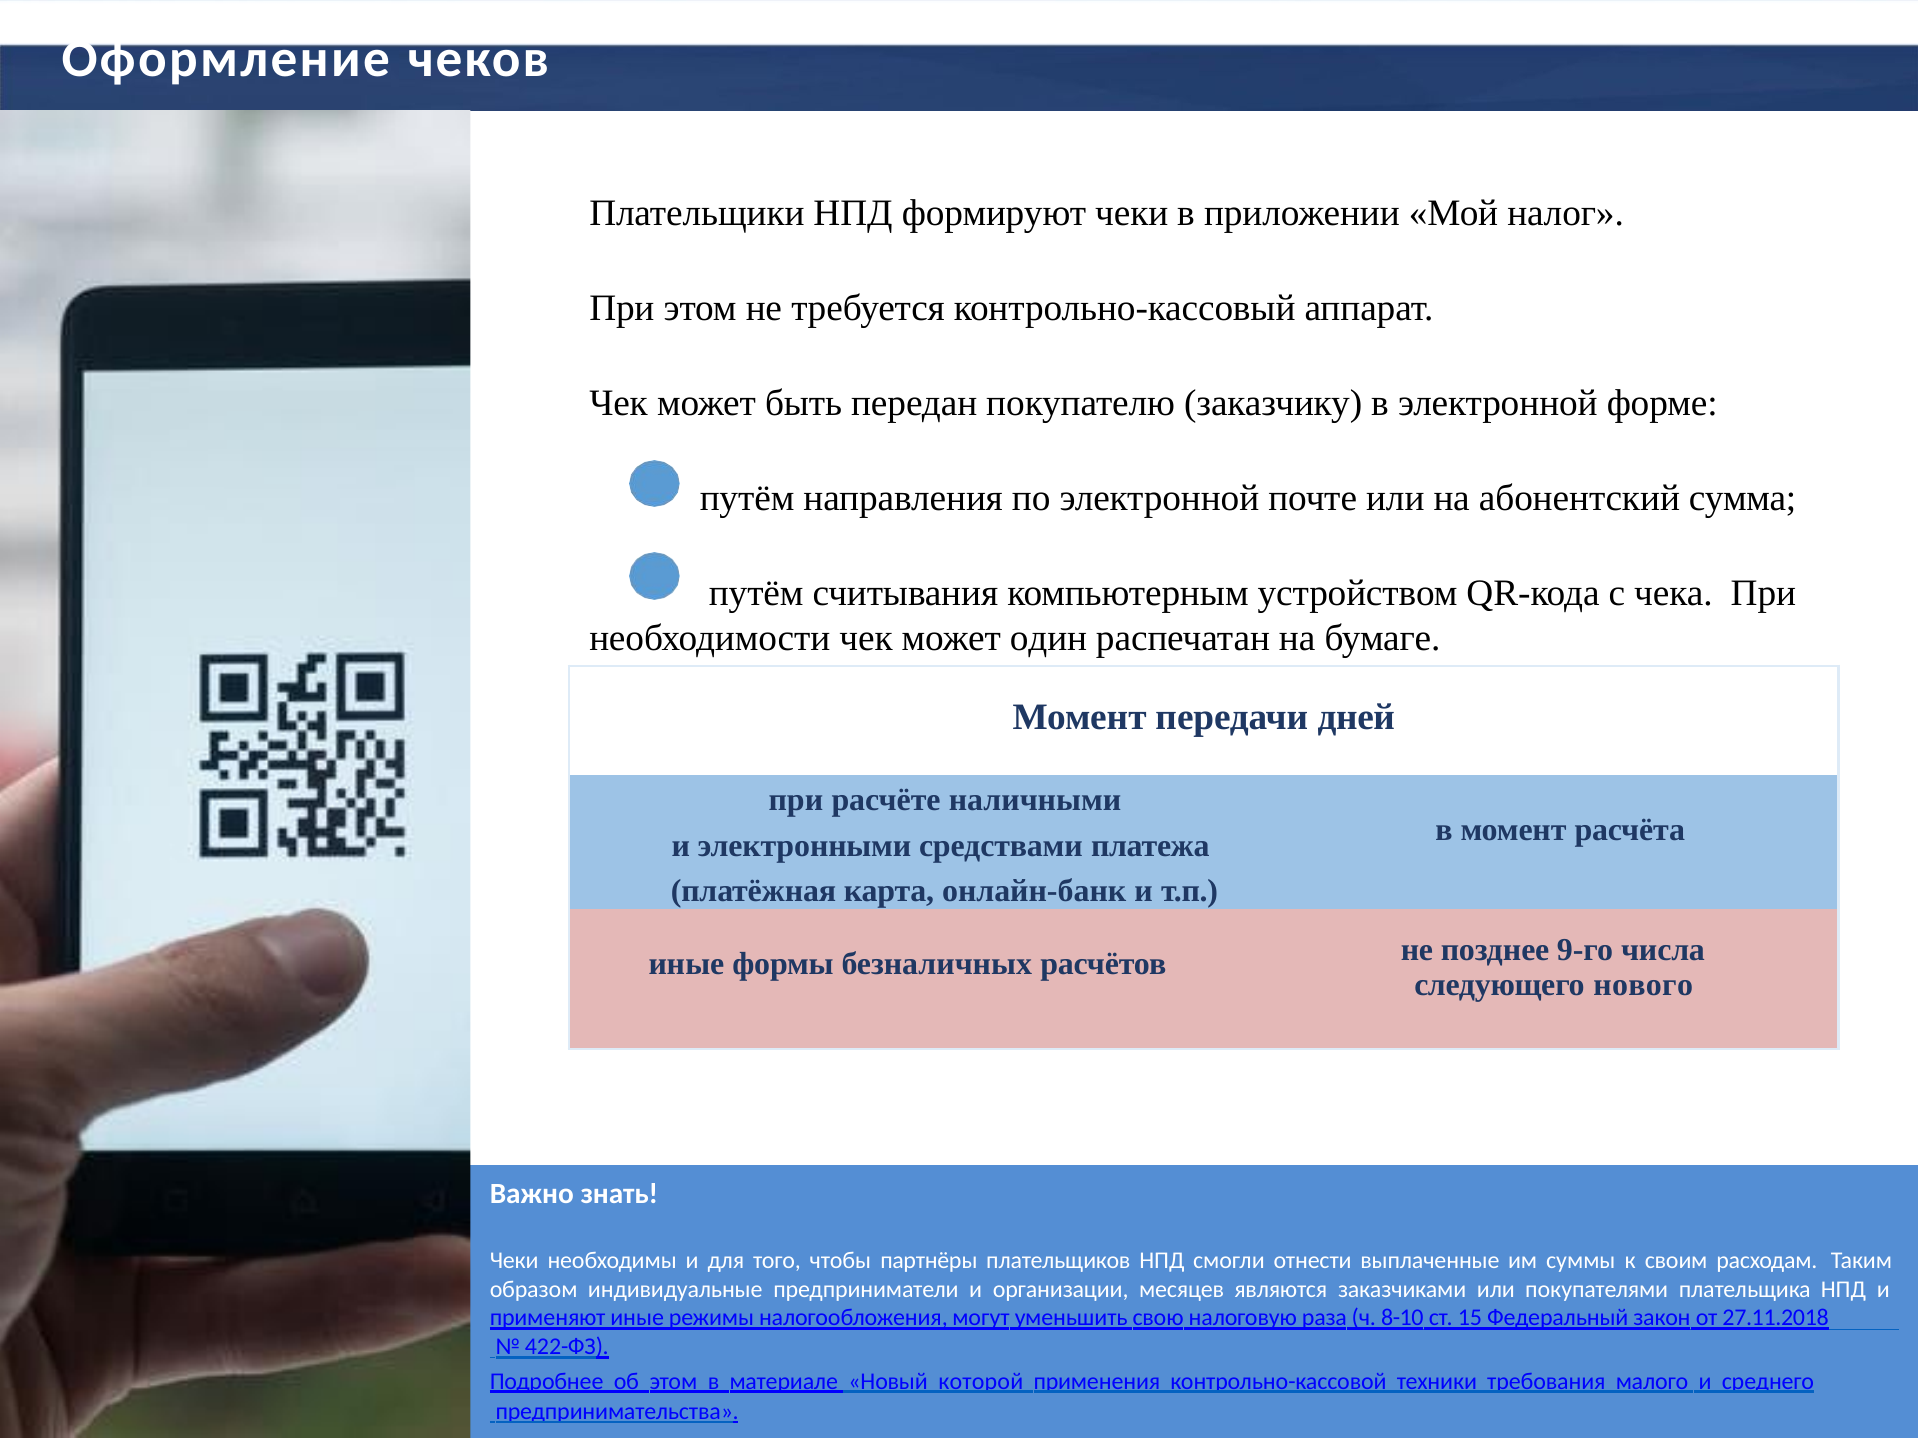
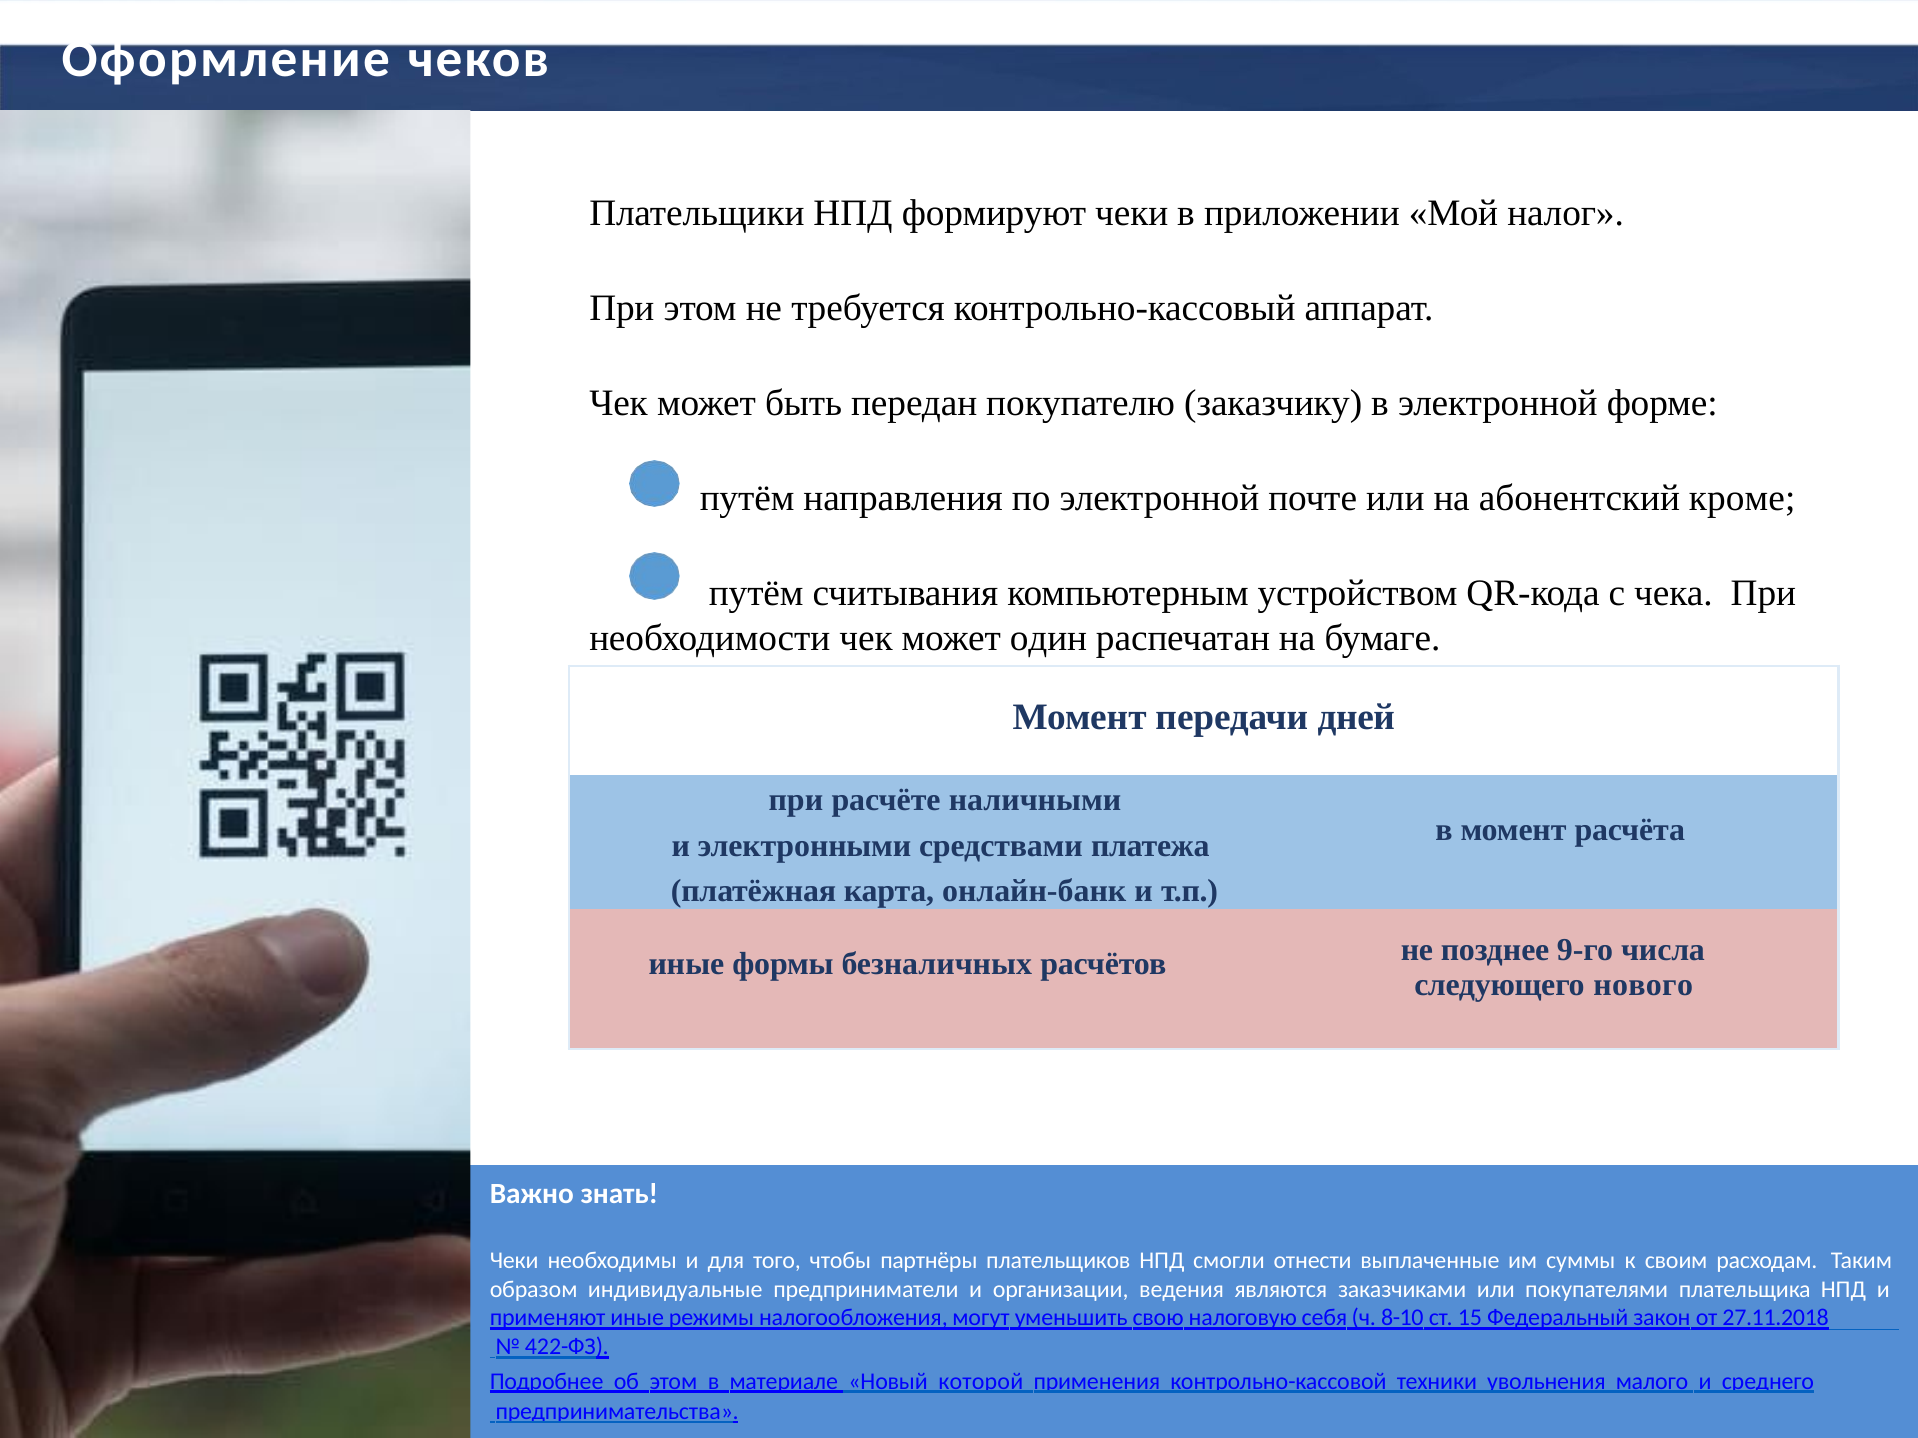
сумма: сумма -> кроме
месяцев: месяцев -> ведения
раза: раза -> себя
требования: требования -> увольнения
